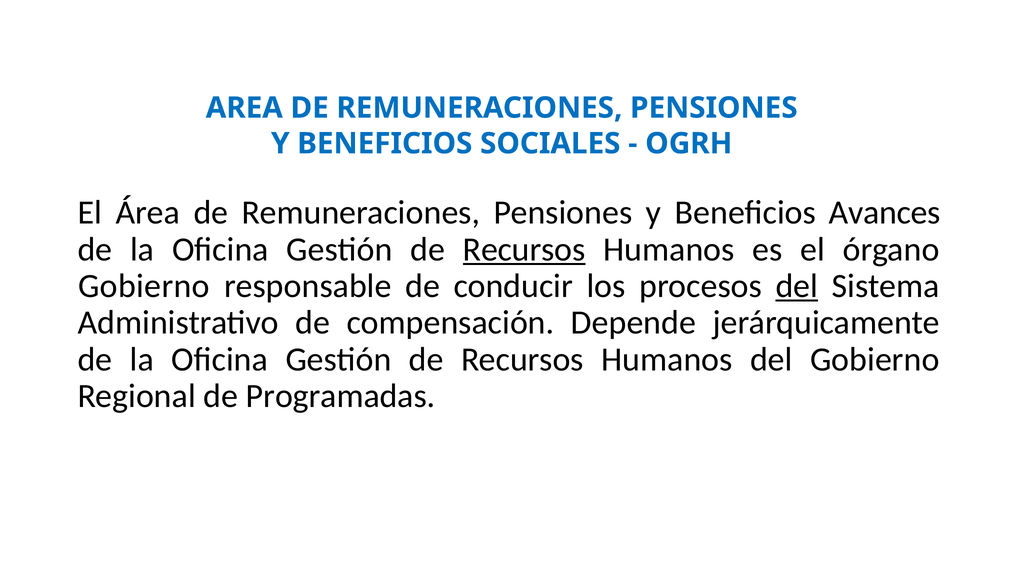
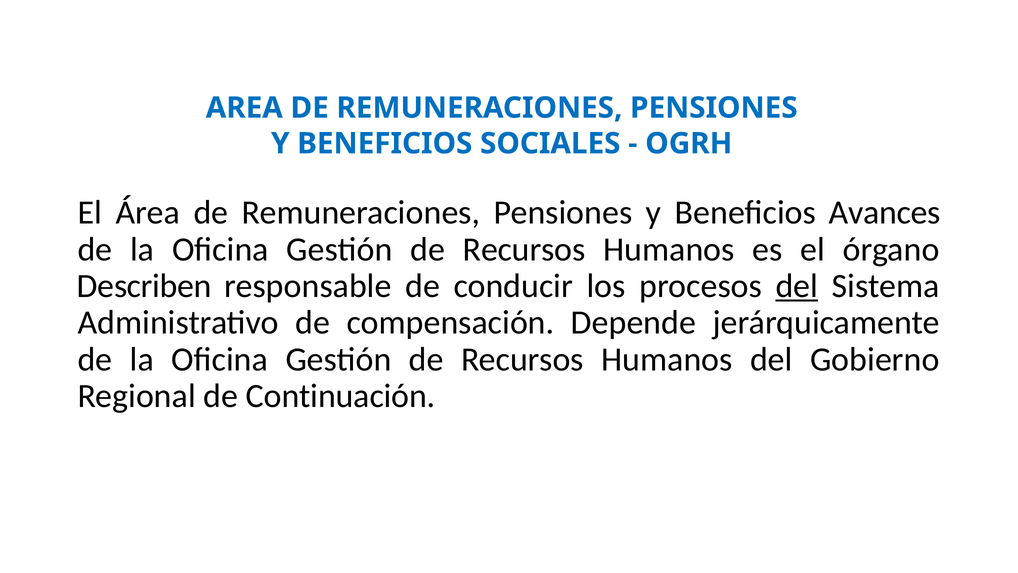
Recursos at (524, 249) underline: present -> none
Gobierno at (144, 286): Gobierno -> Describen
Programadas: Programadas -> Continuación
